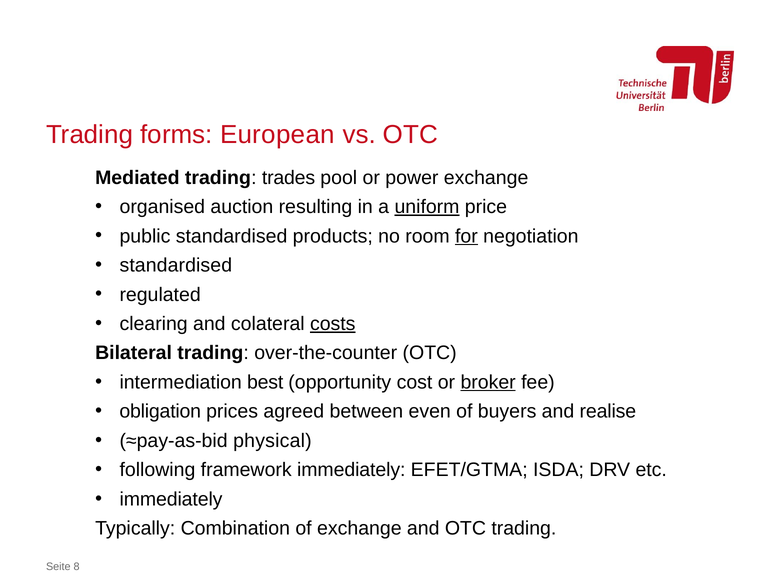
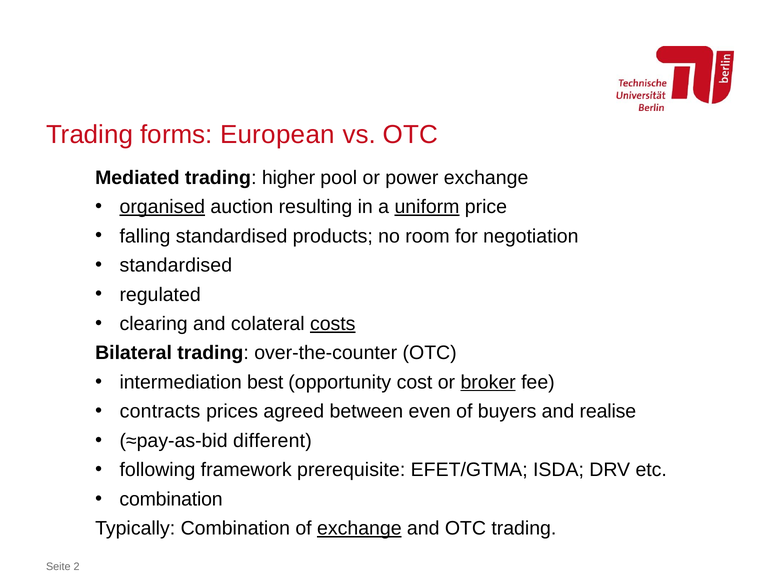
trades: trades -> higher
organised underline: none -> present
public: public -> falling
for underline: present -> none
obligation: obligation -> contracts
physical: physical -> different
framework immediately: immediately -> prerequisite
immediately at (171, 499): immediately -> combination
exchange at (359, 528) underline: none -> present
8: 8 -> 2
